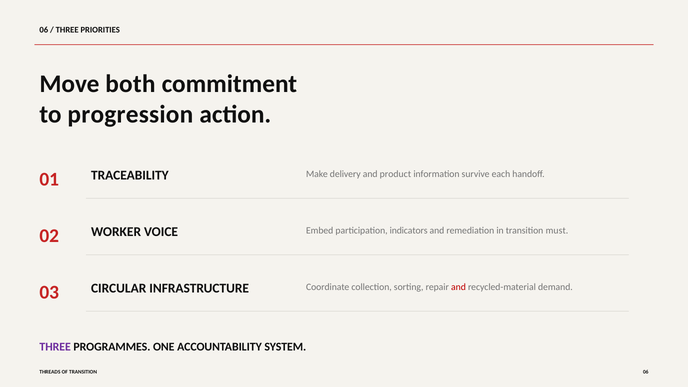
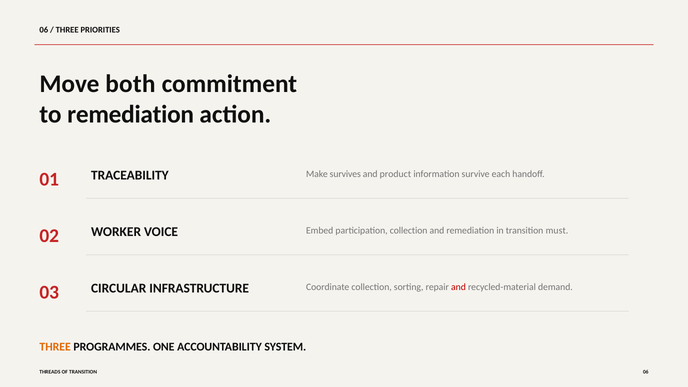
to progression: progression -> remediation
delivery: delivery -> survives
participation indicators: indicators -> collection
THREE at (55, 347) colour: purple -> orange
